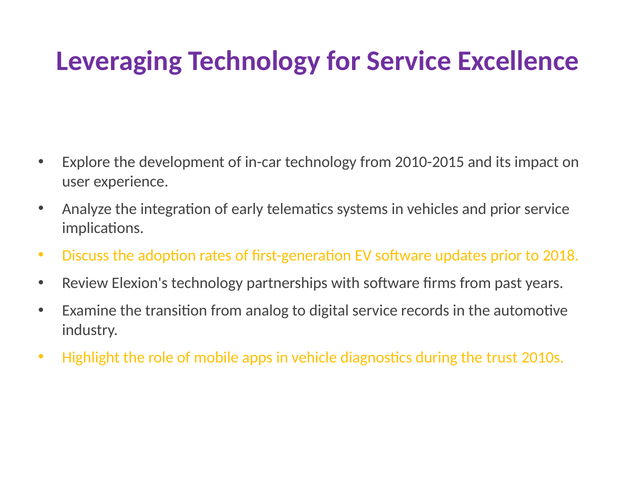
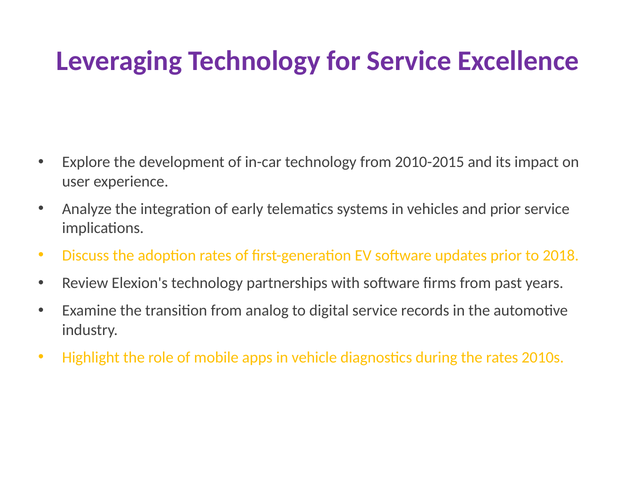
the trust: trust -> rates
